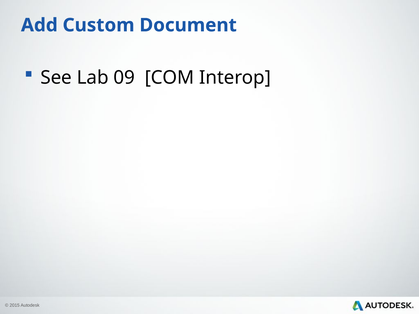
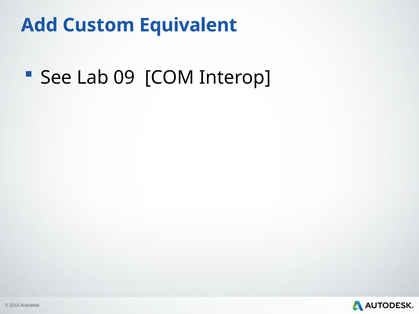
Document: Document -> Equivalent
